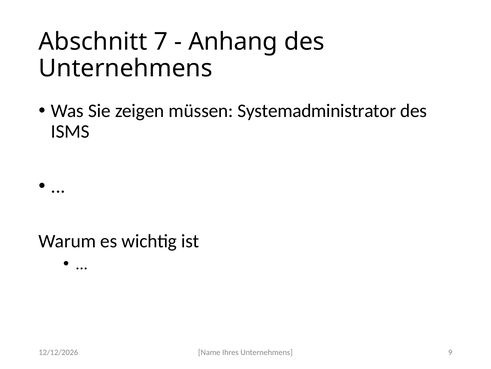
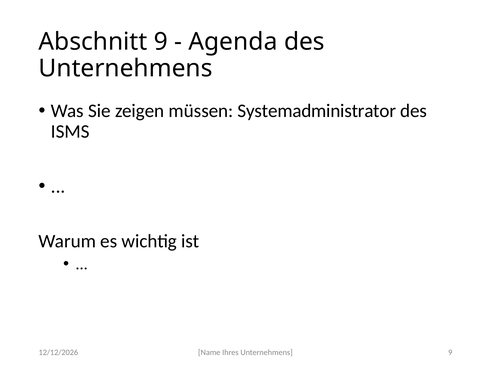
Abschnitt 7: 7 -> 9
Anhang: Anhang -> Agenda
